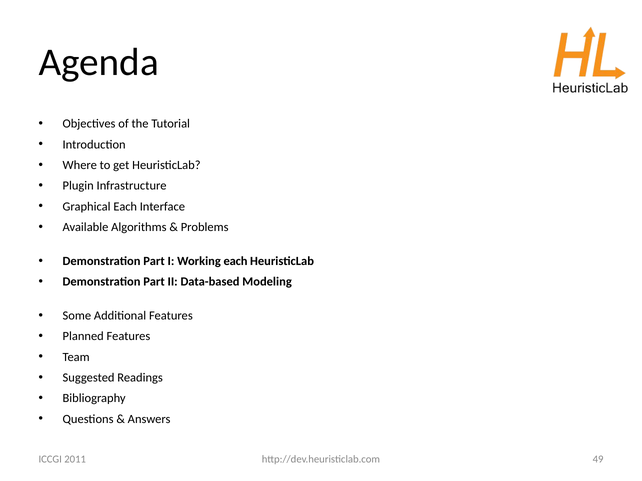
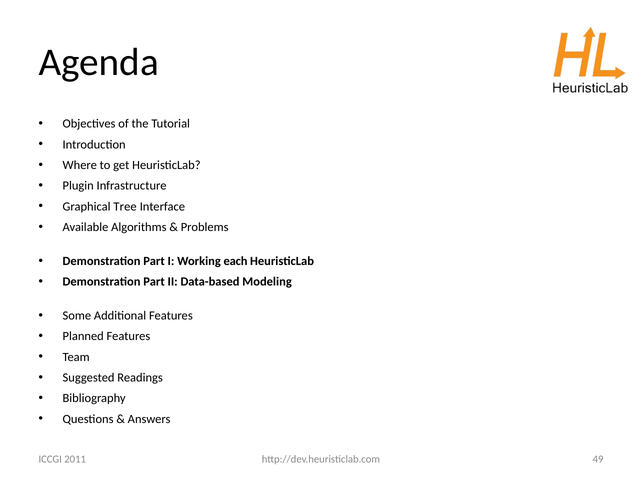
Graphical Each: Each -> Tree
